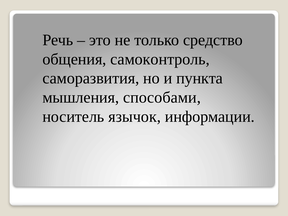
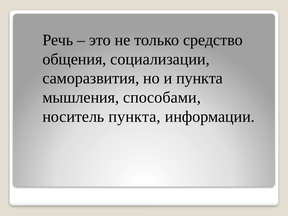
самоконтроль: самоконтроль -> социализации
носитель язычок: язычок -> пункта
